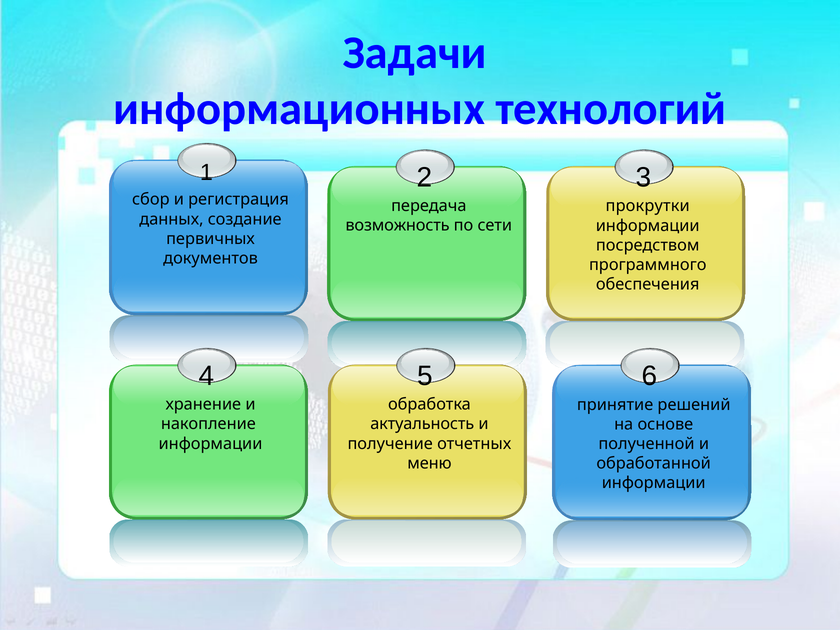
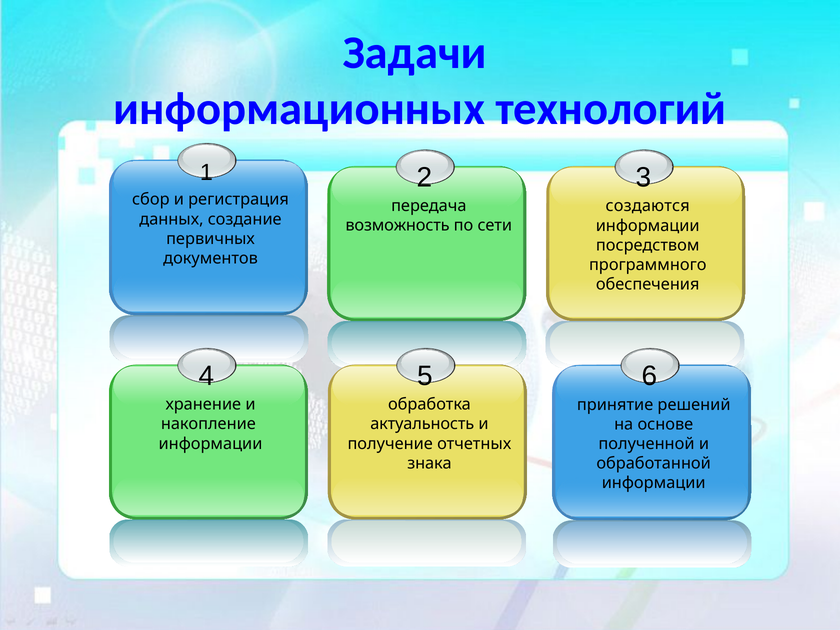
прокрутки: прокрутки -> создаются
меню: меню -> знака
